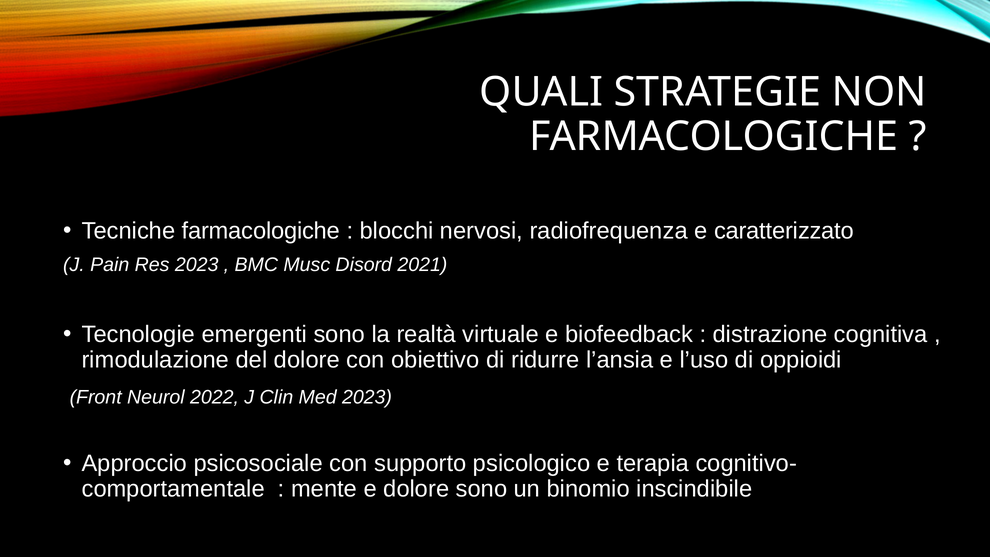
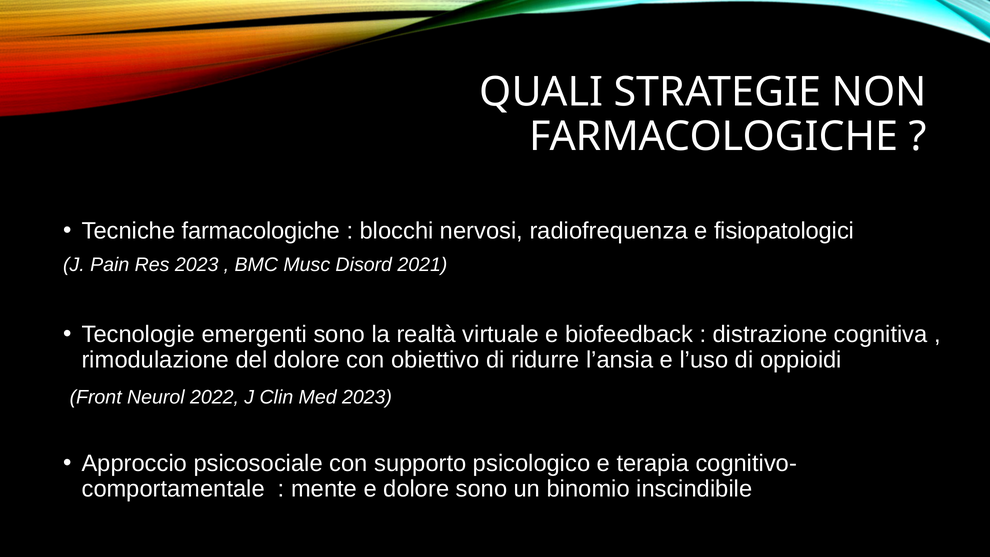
caratterizzato: caratterizzato -> fisiopatologici
